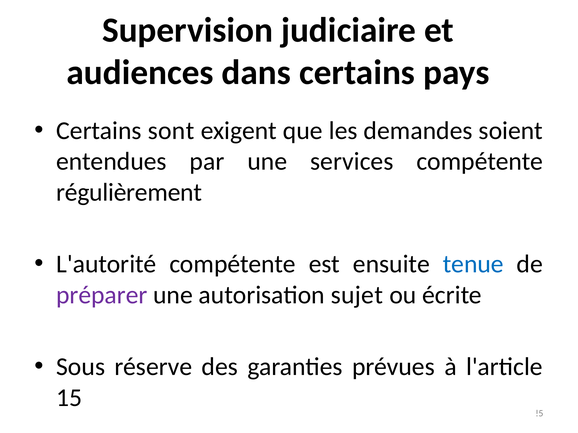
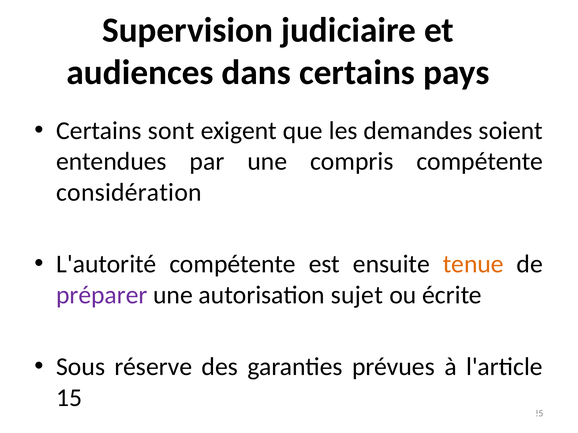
services: services -> compris
régulièrement: régulièrement -> considération
tenue colour: blue -> orange
